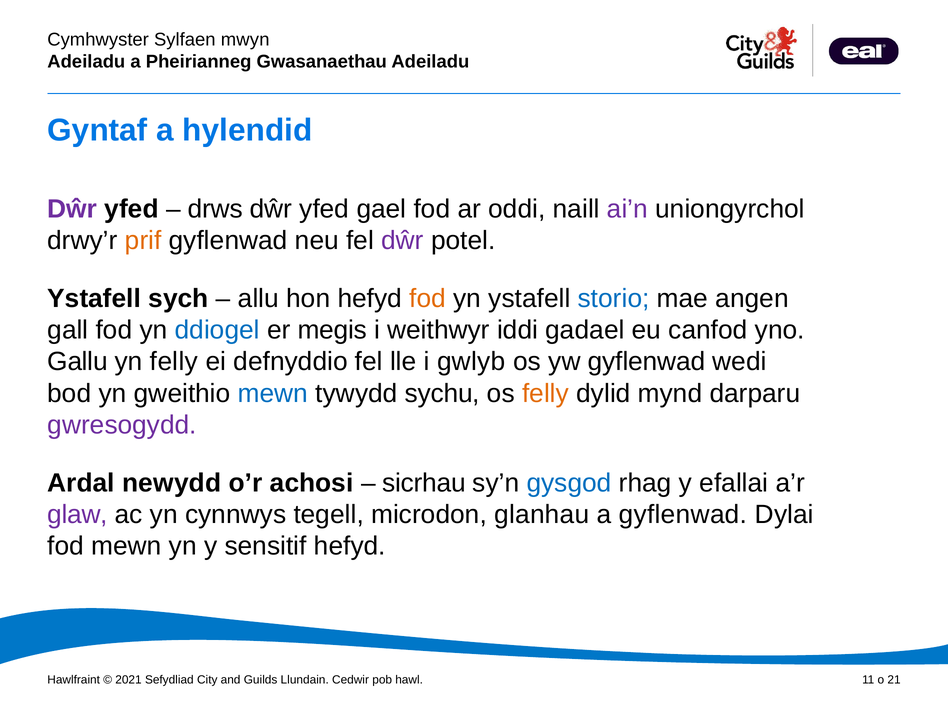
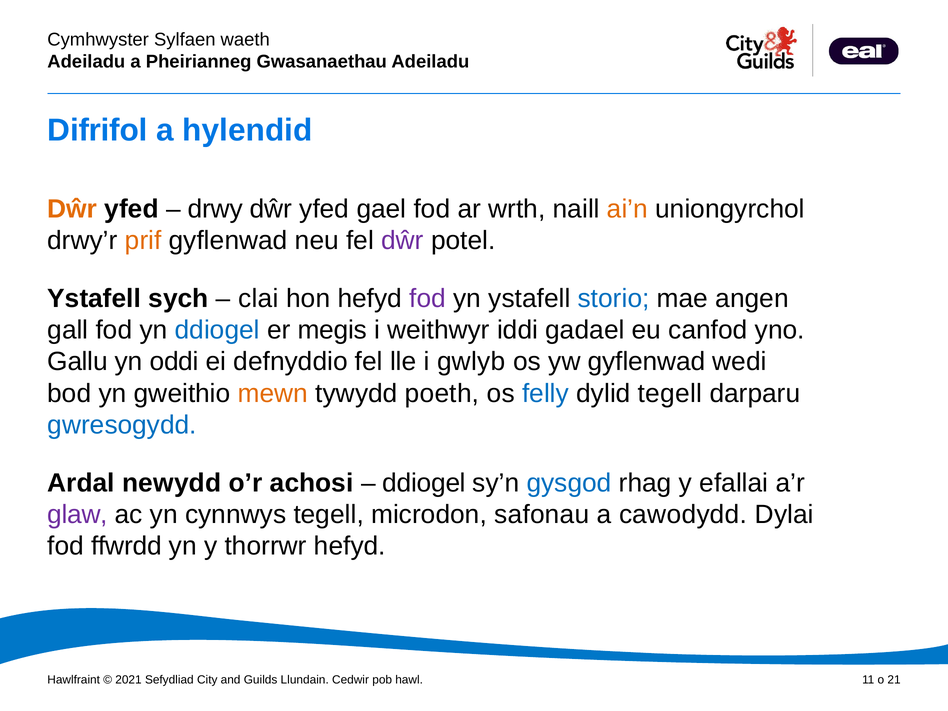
mwyn: mwyn -> waeth
Gyntaf: Gyntaf -> Difrifol
Dŵr at (72, 209) colour: purple -> orange
drws: drws -> drwy
oddi: oddi -> wrth
ai’n colour: purple -> orange
allu: allu -> clai
fod at (428, 299) colour: orange -> purple
yn felly: felly -> oddi
mewn at (273, 393) colour: blue -> orange
sychu: sychu -> poeth
felly at (545, 393) colour: orange -> blue
dylid mynd: mynd -> tegell
gwresogydd colour: purple -> blue
sicrhau at (424, 483): sicrhau -> ddiogel
glanhau: glanhau -> safonau
a gyflenwad: gyflenwad -> cawodydd
fod mewn: mewn -> ffwrdd
sensitif: sensitif -> thorrwr
